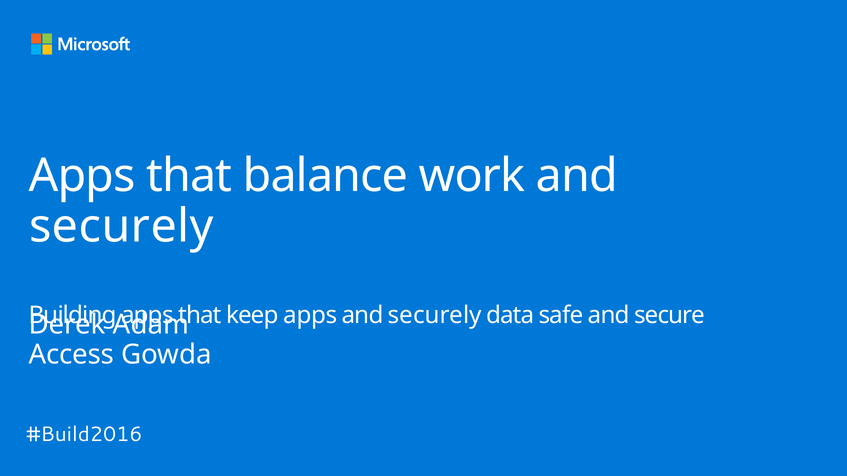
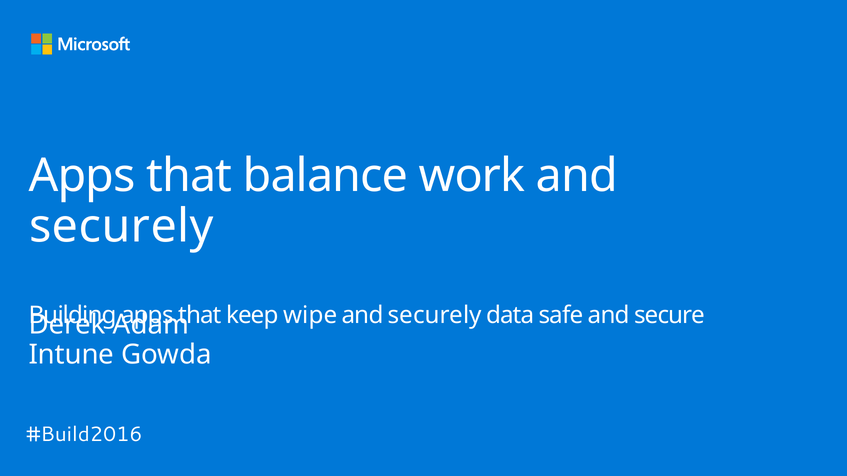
keep apps: apps -> wipe
Access: Access -> Intune
